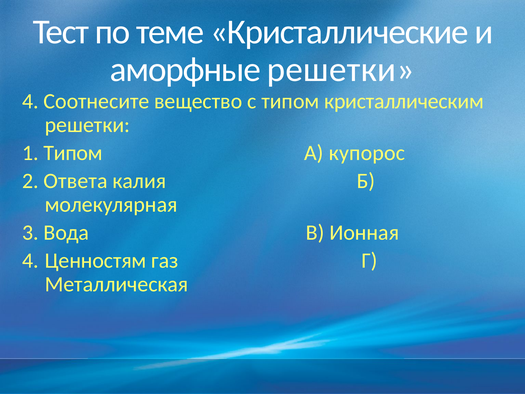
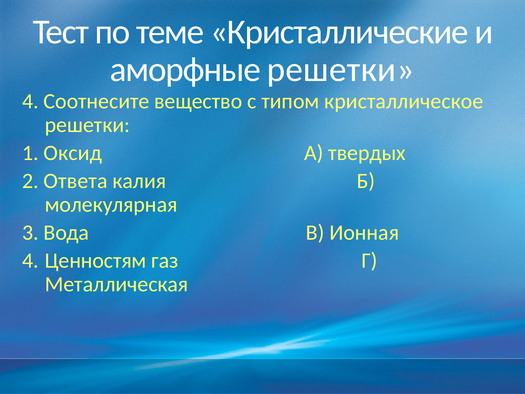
кристаллическим: кристаллическим -> кристаллическое
1 Типом: Типом -> Оксид
купорос: купорос -> твердых
